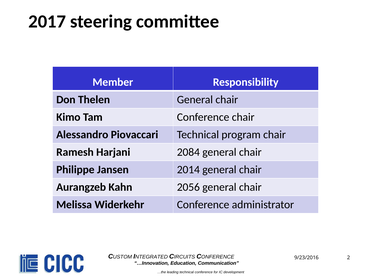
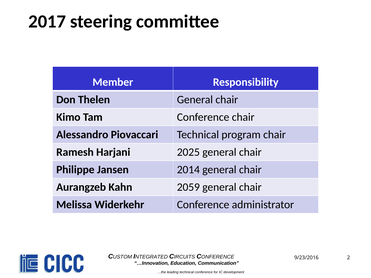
2084: 2084 -> 2025
2056: 2056 -> 2059
